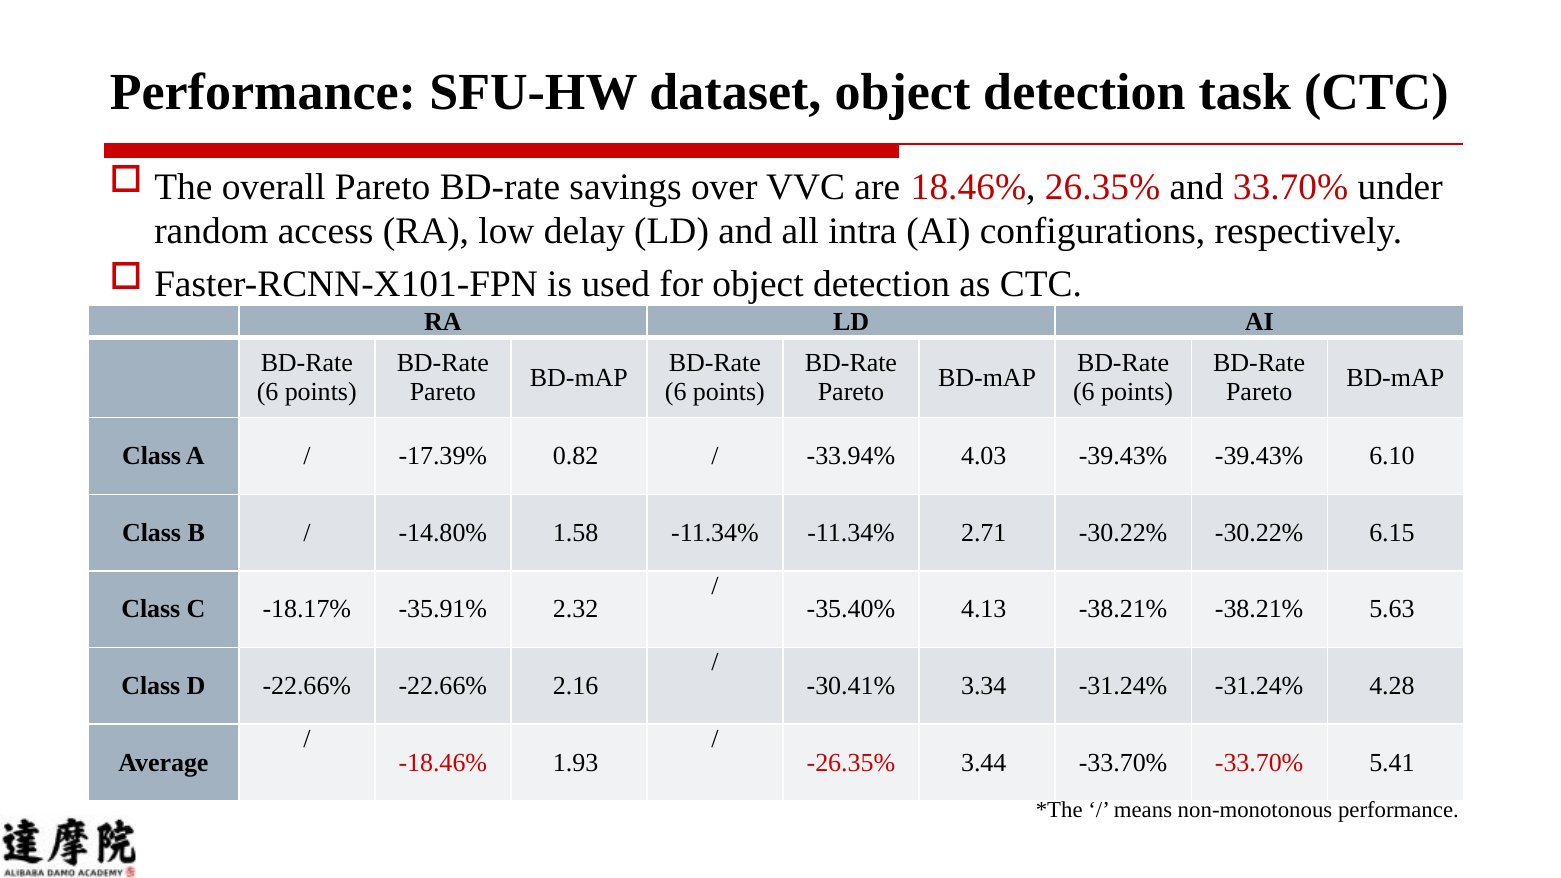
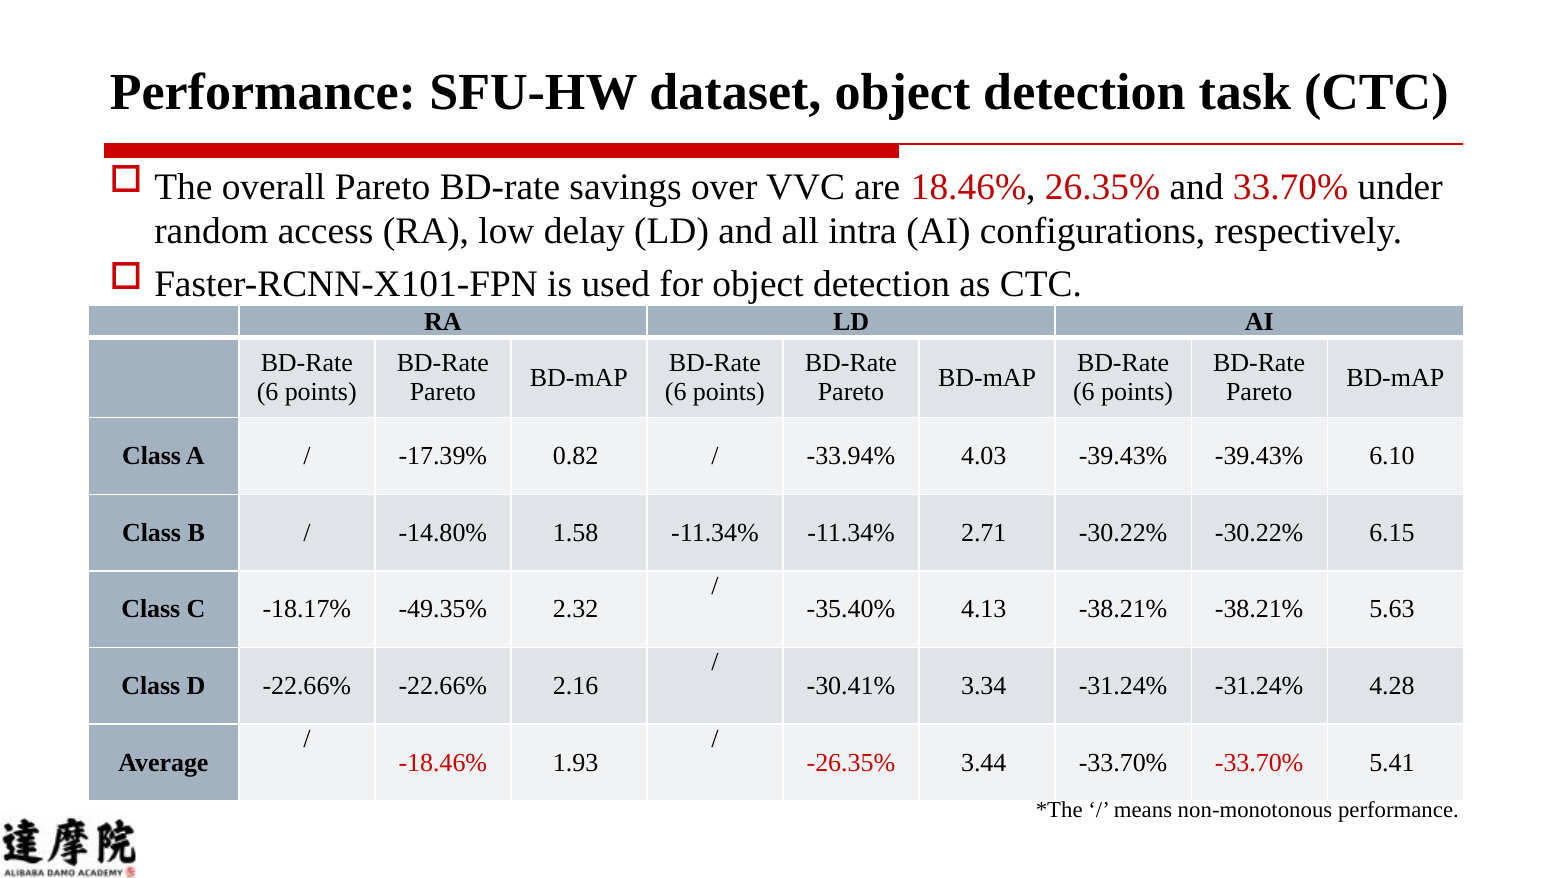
-35.91%: -35.91% -> -49.35%
